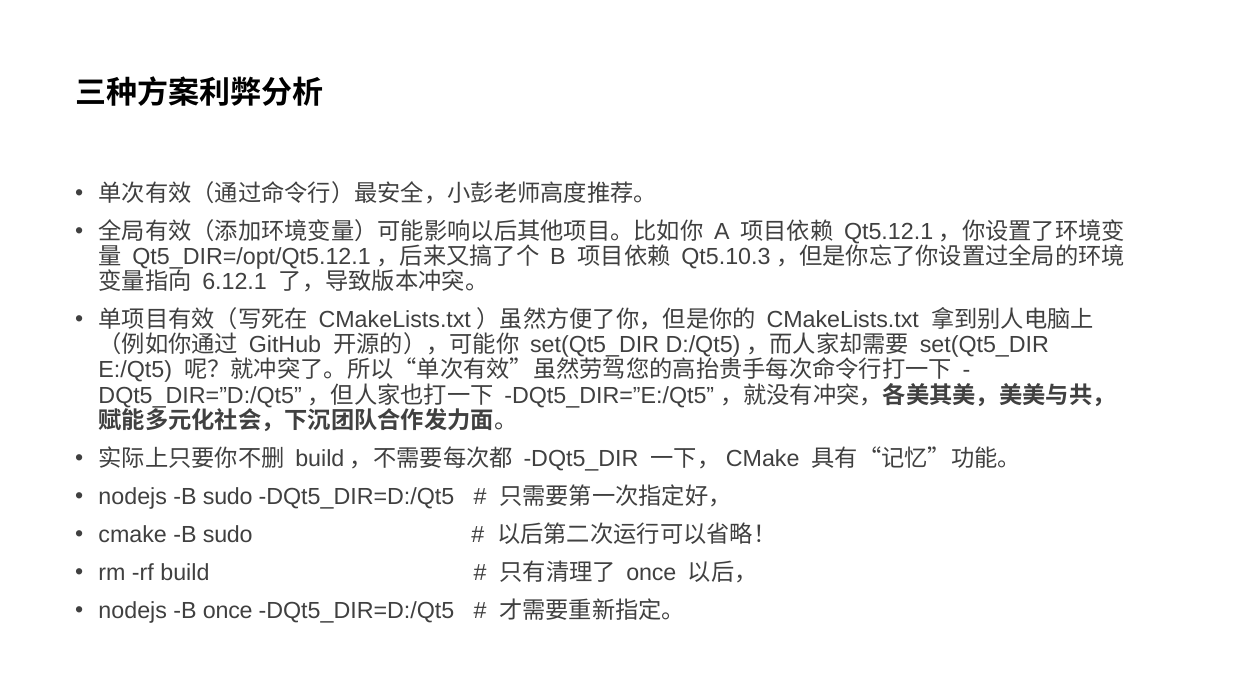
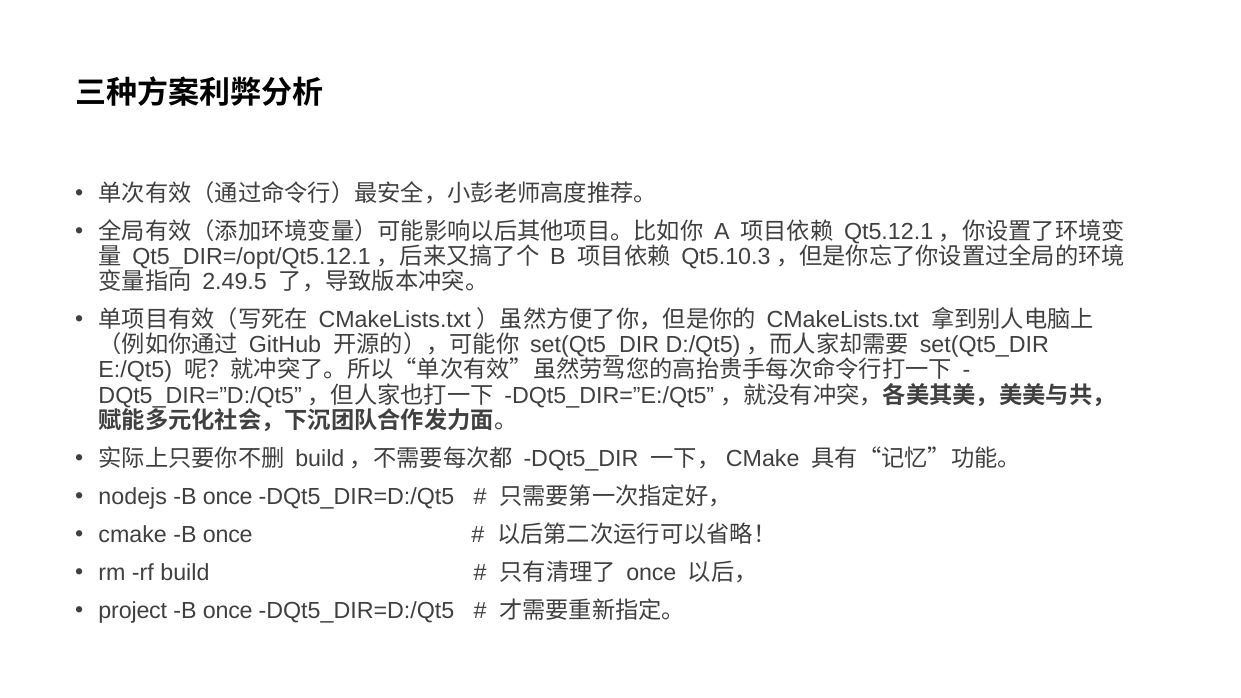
6.12.1: 6.12.1 -> 2.49.5
sudo at (228, 497): sudo -> once
cmake B sudo: sudo -> once
nodejs at (133, 611): nodejs -> project
